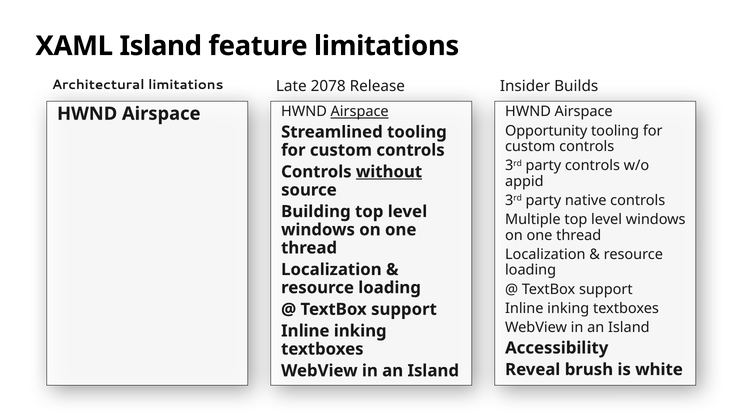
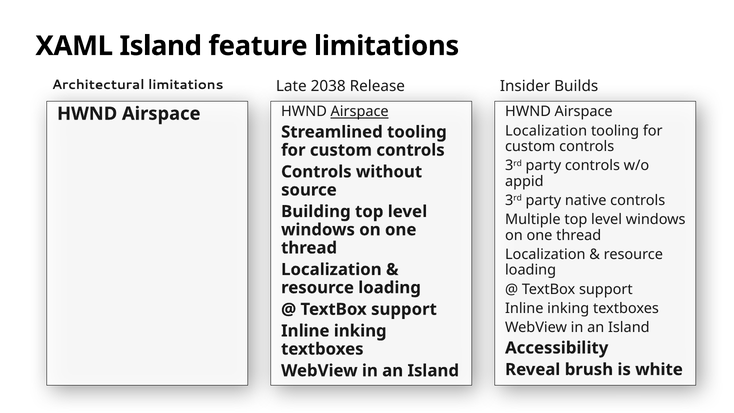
2078: 2078 -> 2038
Opportunity at (546, 131): Opportunity -> Localization
without underline: present -> none
